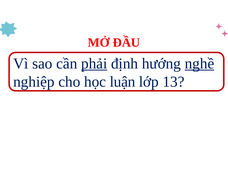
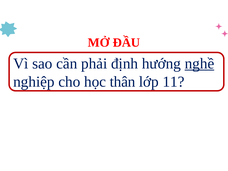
phải underline: present -> none
luận: luận -> thân
13: 13 -> 11
